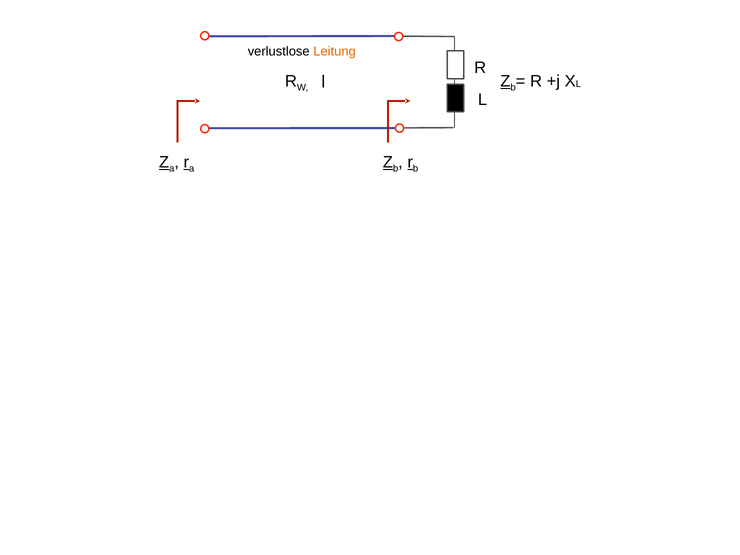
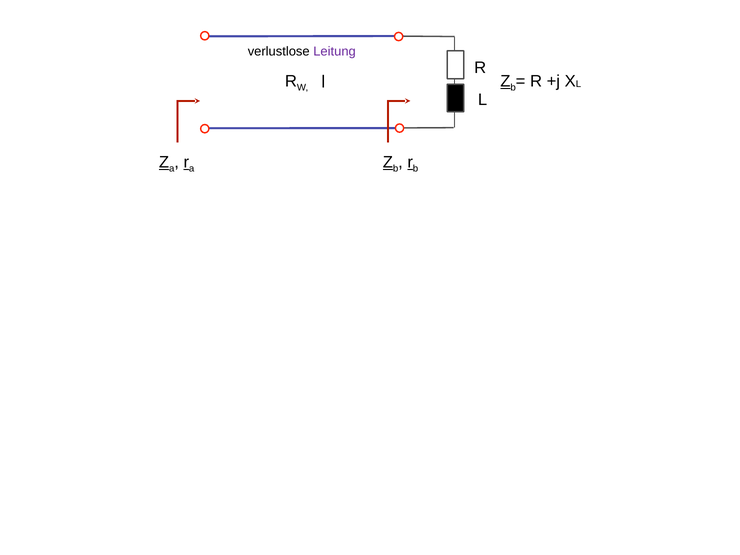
Leitung colour: orange -> purple
